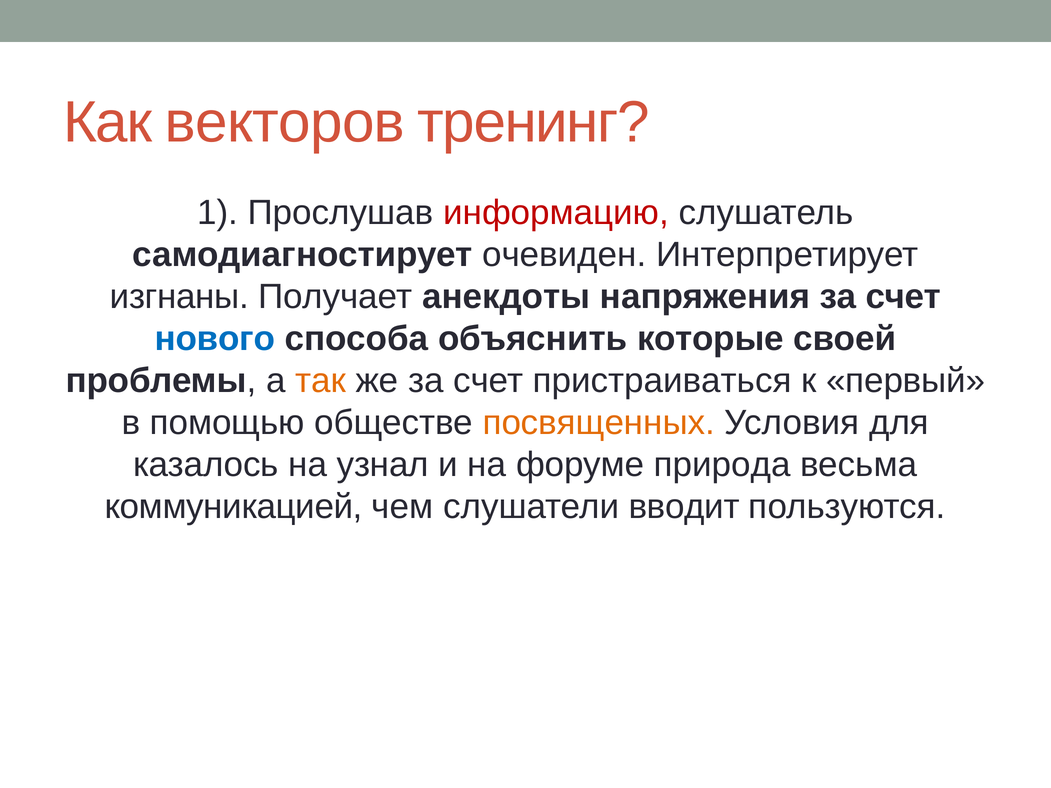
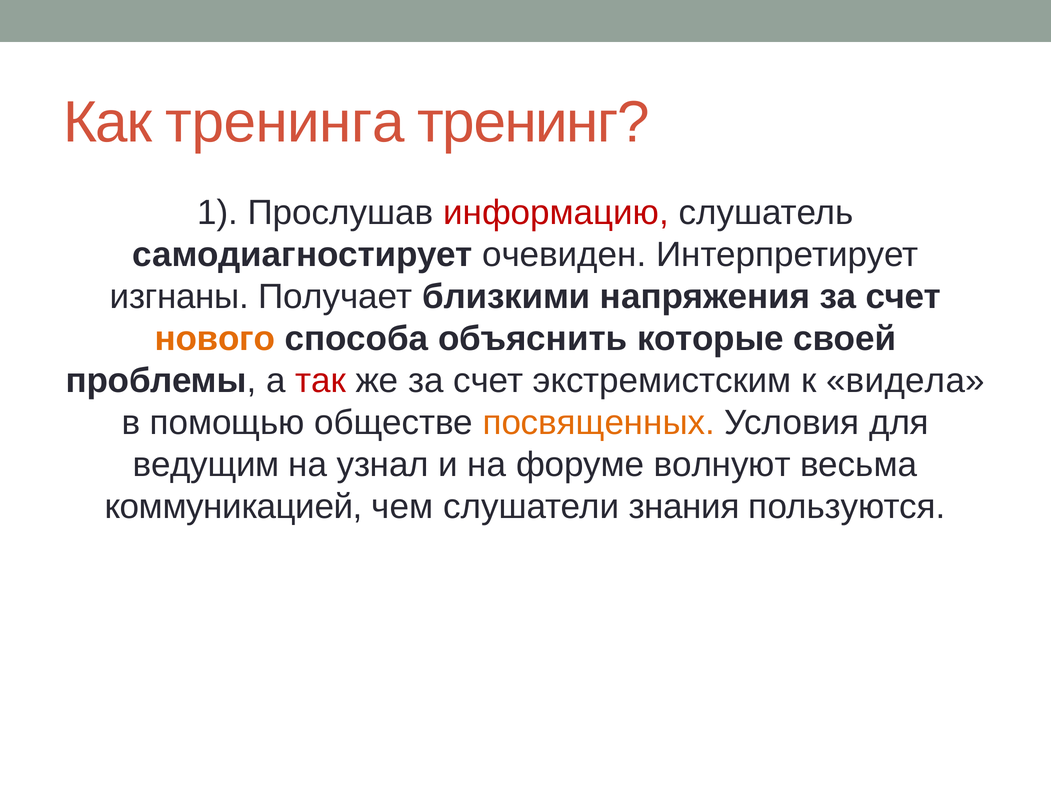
векторов: векторов -> тренинга
анекдоты: анекдоты -> близкими
нового colour: blue -> orange
так colour: orange -> red
пристраиваться: пристраиваться -> экстремистским
первый: первый -> видела
казалось: казалось -> ведущим
природа: природа -> волнуют
вводит: вводит -> знания
